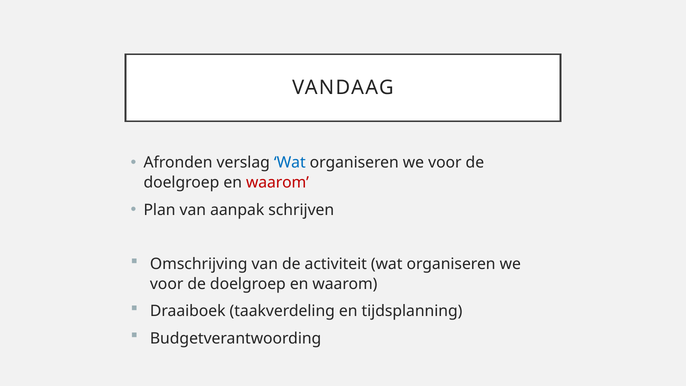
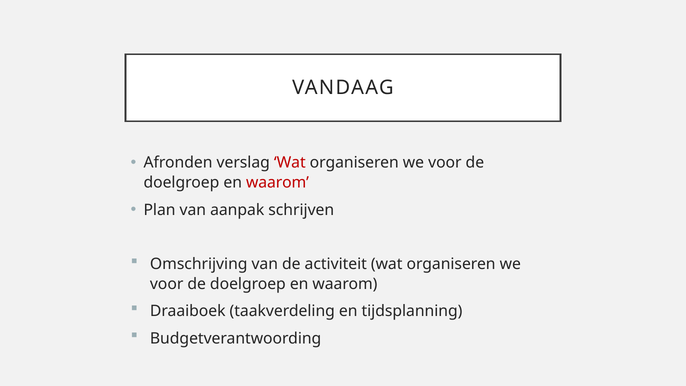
Wat at (290, 163) colour: blue -> red
